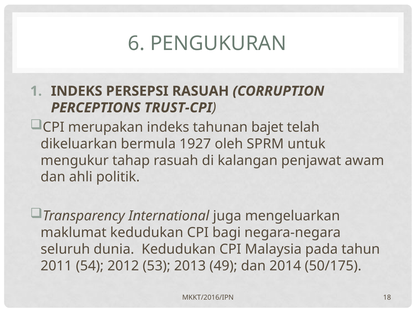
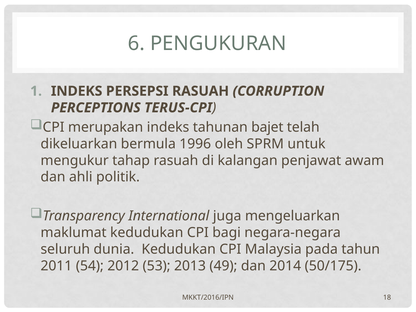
TRUST-CPI: TRUST-CPI -> TERUS-CPI
1927: 1927 -> 1996
